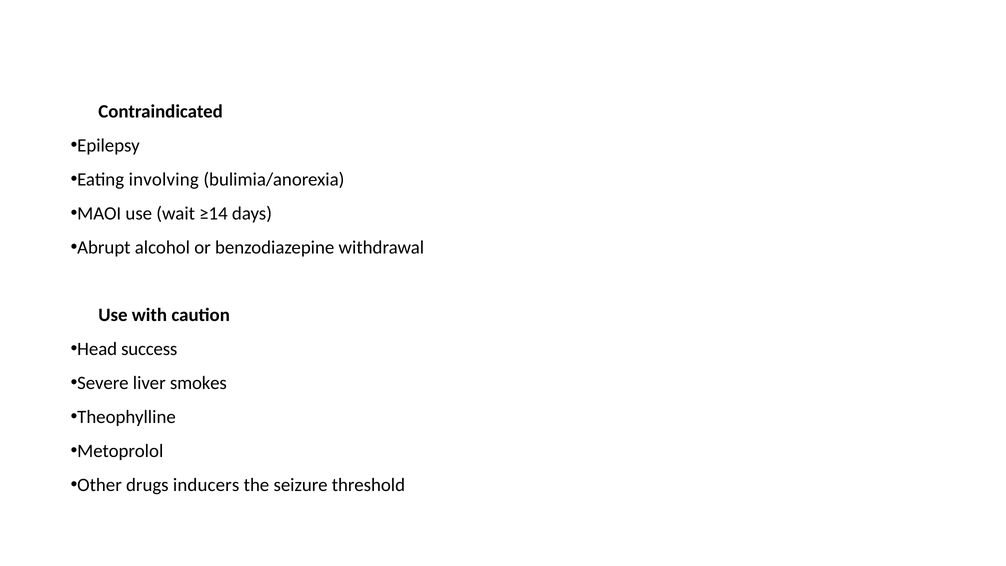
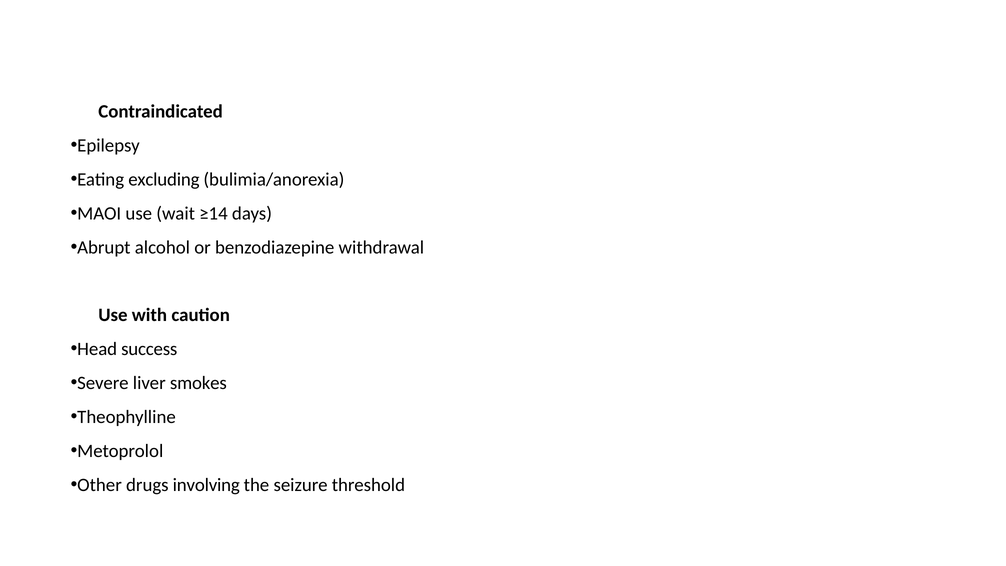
involving: involving -> excluding
inducers: inducers -> involving
